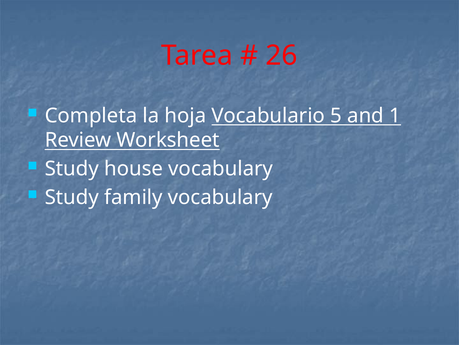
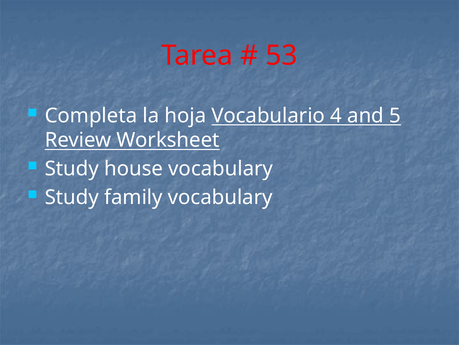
26: 26 -> 53
5: 5 -> 4
1: 1 -> 5
